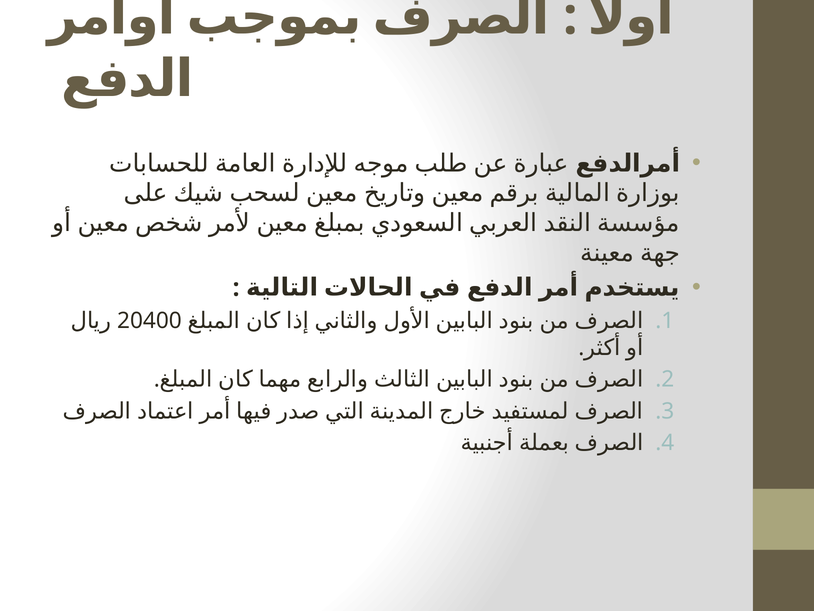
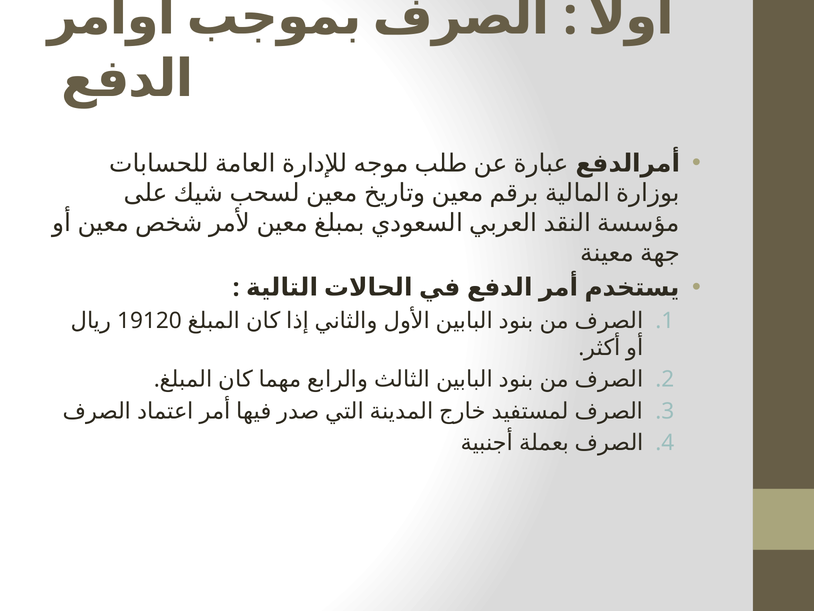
20400: 20400 -> 19120
